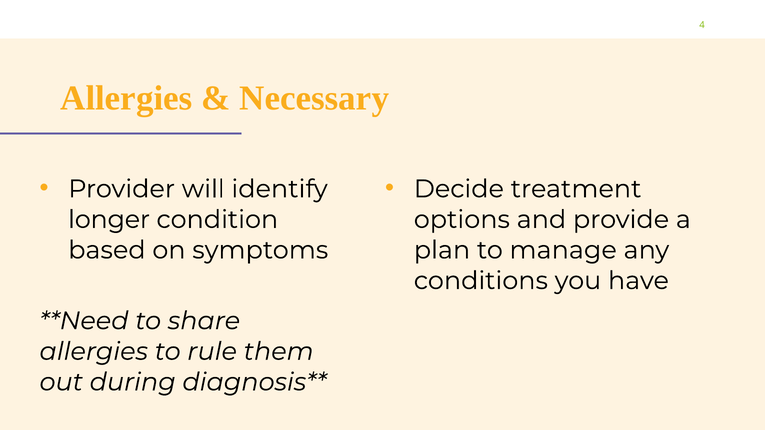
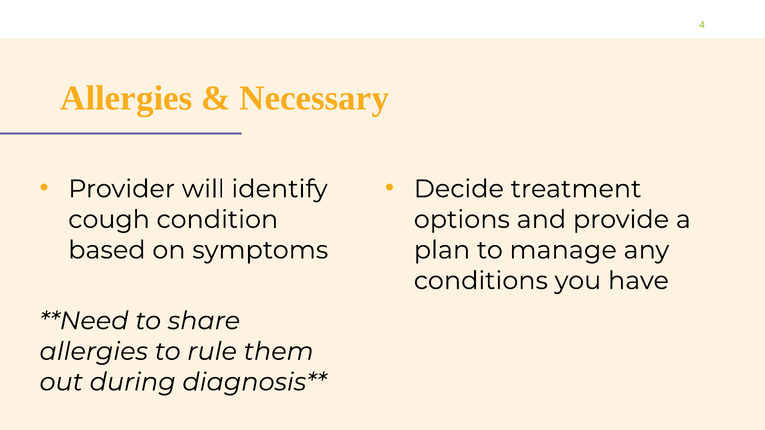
longer: longer -> cough
